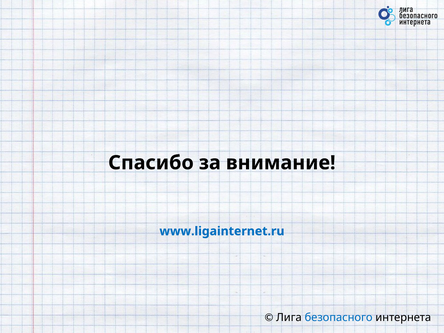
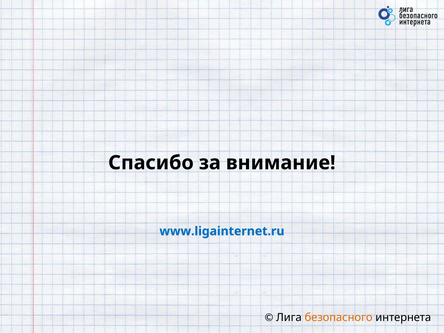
безопасного colour: blue -> orange
